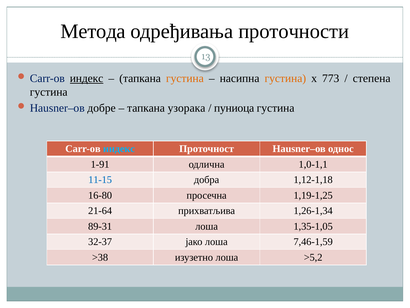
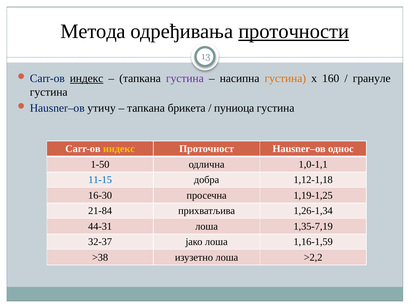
проточности underline: none -> present
густина at (185, 78) colour: orange -> purple
773: 773 -> 160
степена: степена -> грануле
добре: добре -> утичу
узорака: узорака -> брикета
индекс at (119, 149) colour: light blue -> yellow
1-91: 1-91 -> 1-50
16-80: 16-80 -> 16-30
21-64: 21-64 -> 21-84
89-31: 89-31 -> 44-31
1,35-1,05: 1,35-1,05 -> 1,35-7,19
7,46-1,59: 7,46-1,59 -> 1,16-1,59
>5,2: >5,2 -> >2,2
